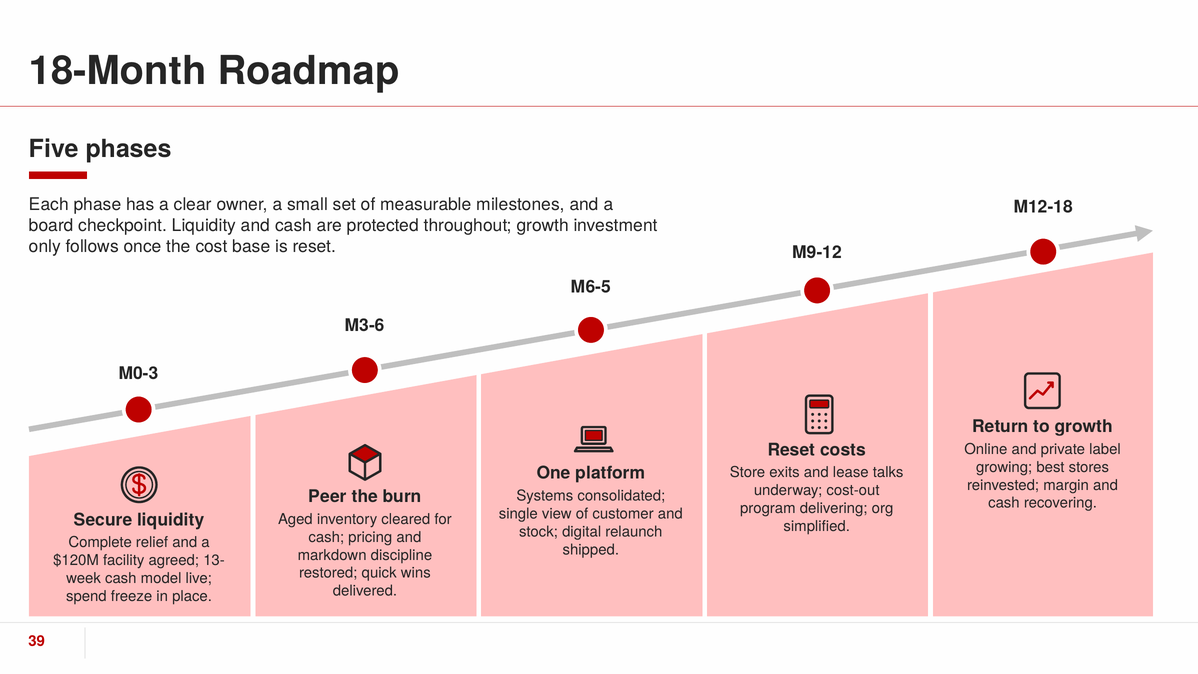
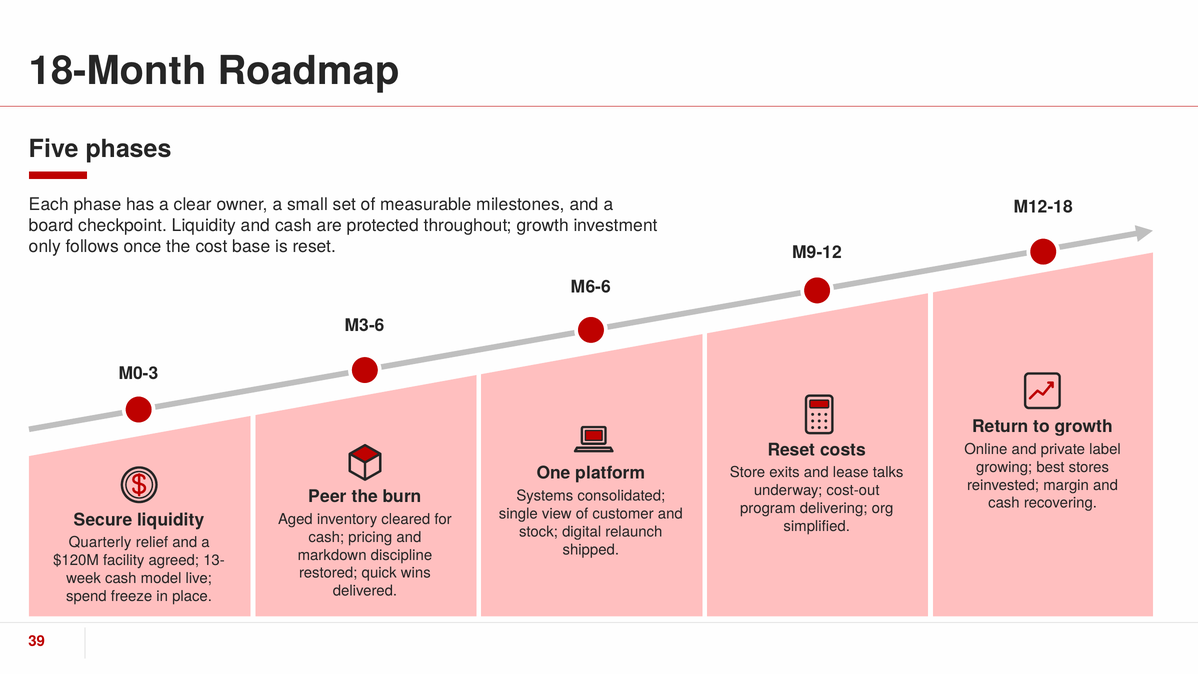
M6-5: M6-5 -> M6-6
Complete: Complete -> Quarterly
